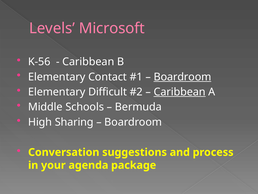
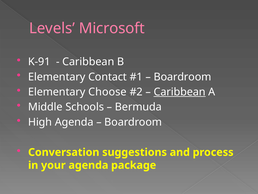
K-56: K-56 -> K-91
Boardroom at (182, 77) underline: present -> none
Difficult: Difficult -> Choose
High Sharing: Sharing -> Agenda
